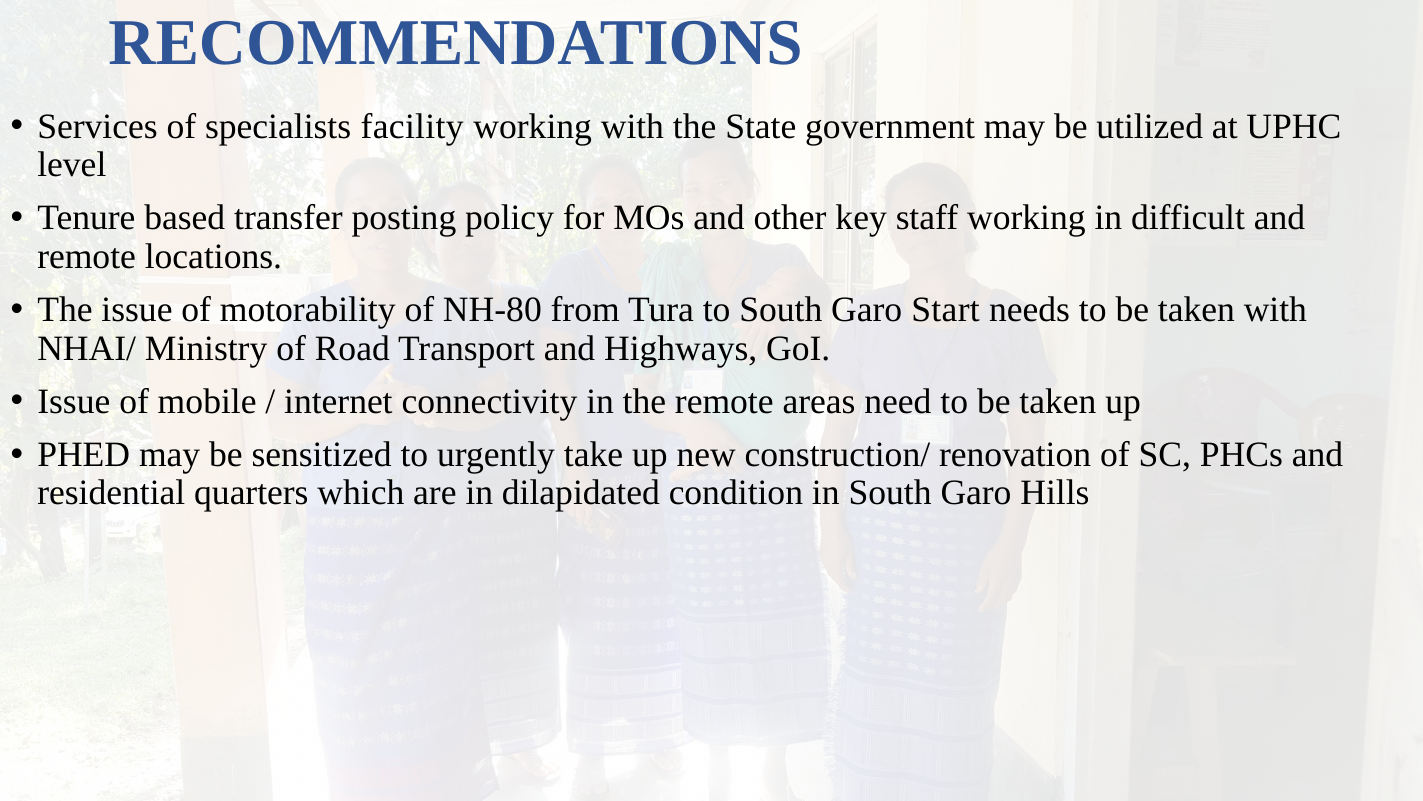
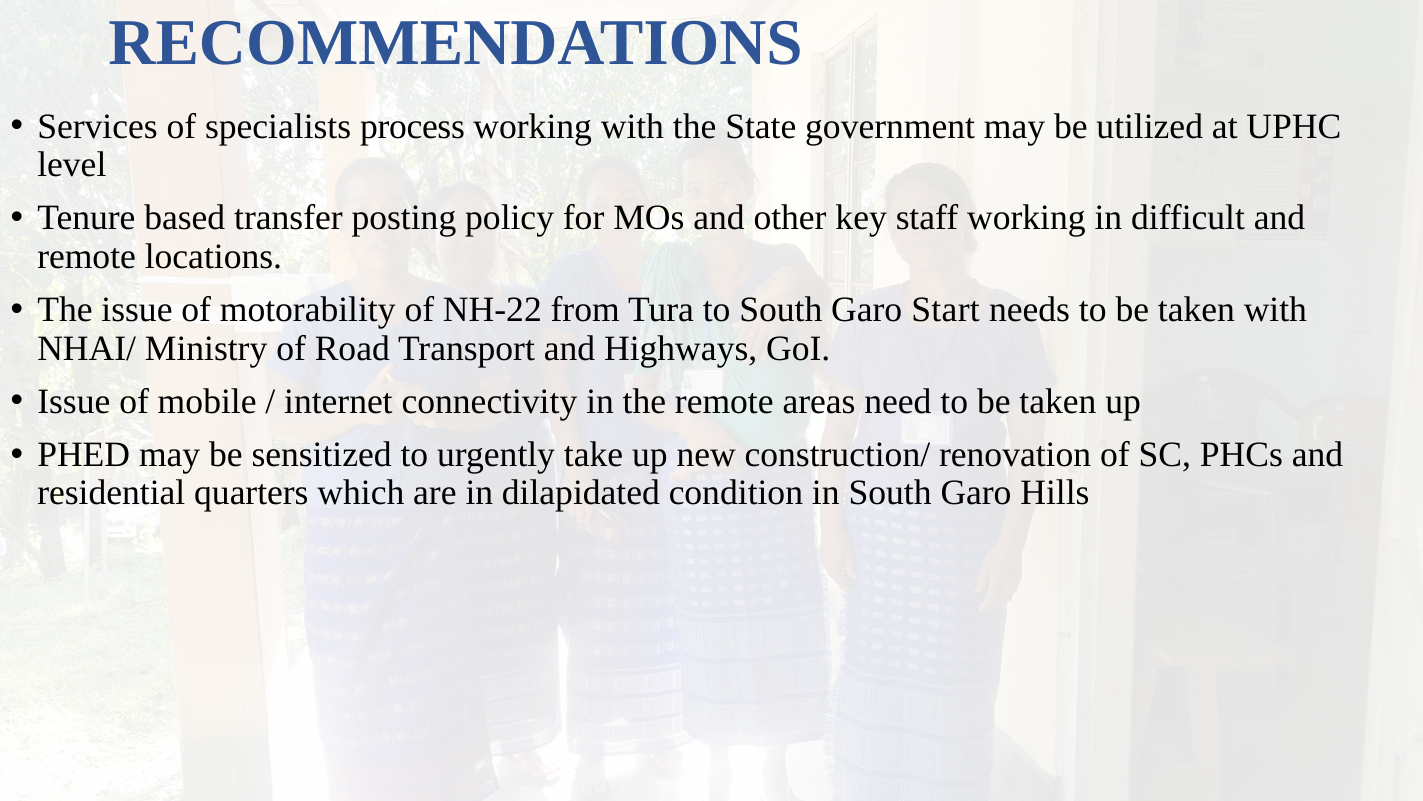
facility: facility -> process
NH-80: NH-80 -> NH-22
